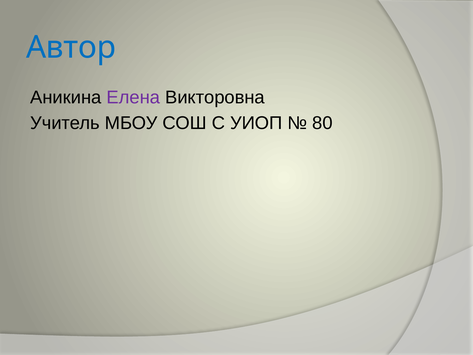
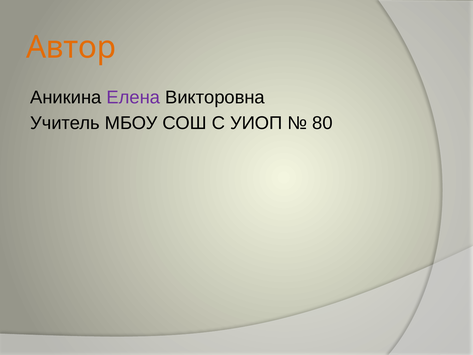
Автор colour: blue -> orange
